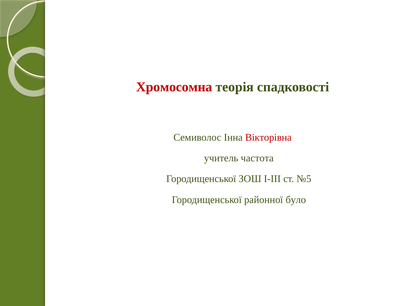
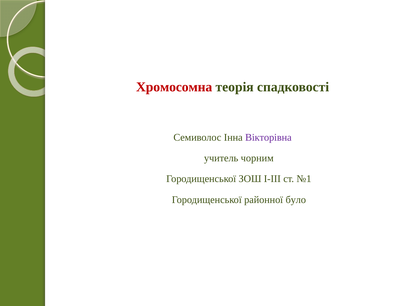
Вікторівна colour: red -> purple
частота: частота -> чорним
№5: №5 -> №1
